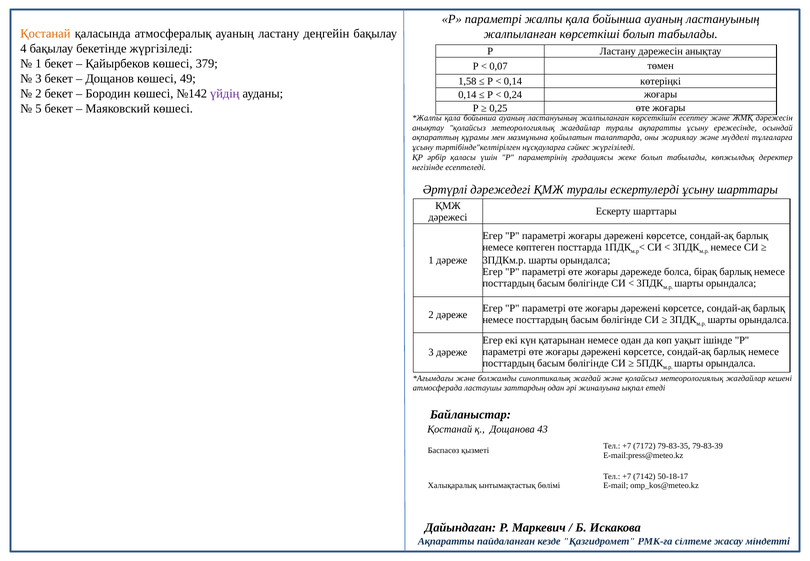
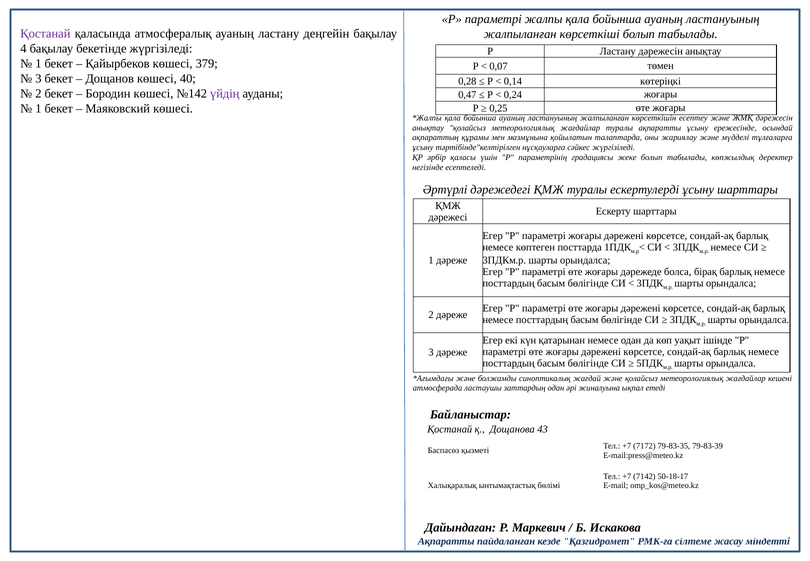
Қостанай at (45, 34) colour: orange -> purple
49: 49 -> 40
1,58: 1,58 -> 0,28
0,14 at (467, 95): 0,14 -> 0,47
5 at (38, 108): 5 -> 1
